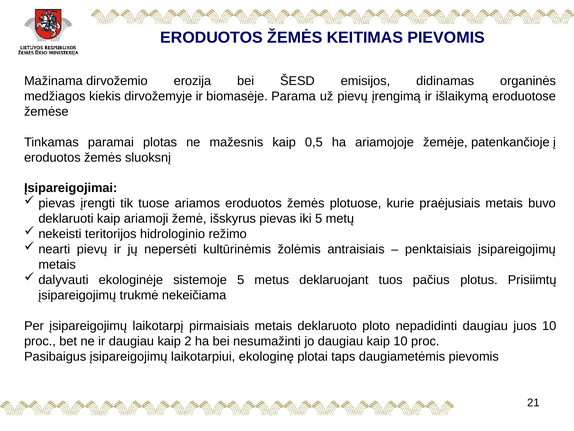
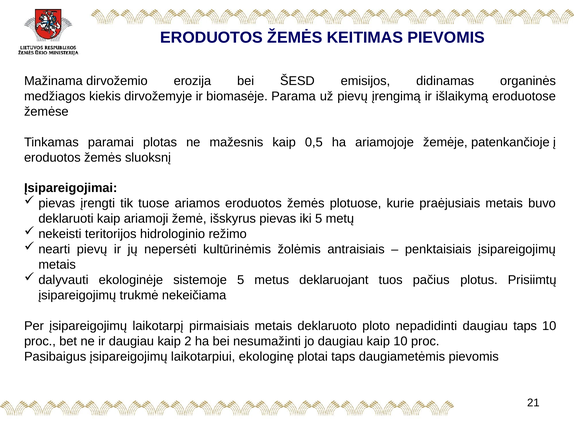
daugiau juos: juos -> taps
